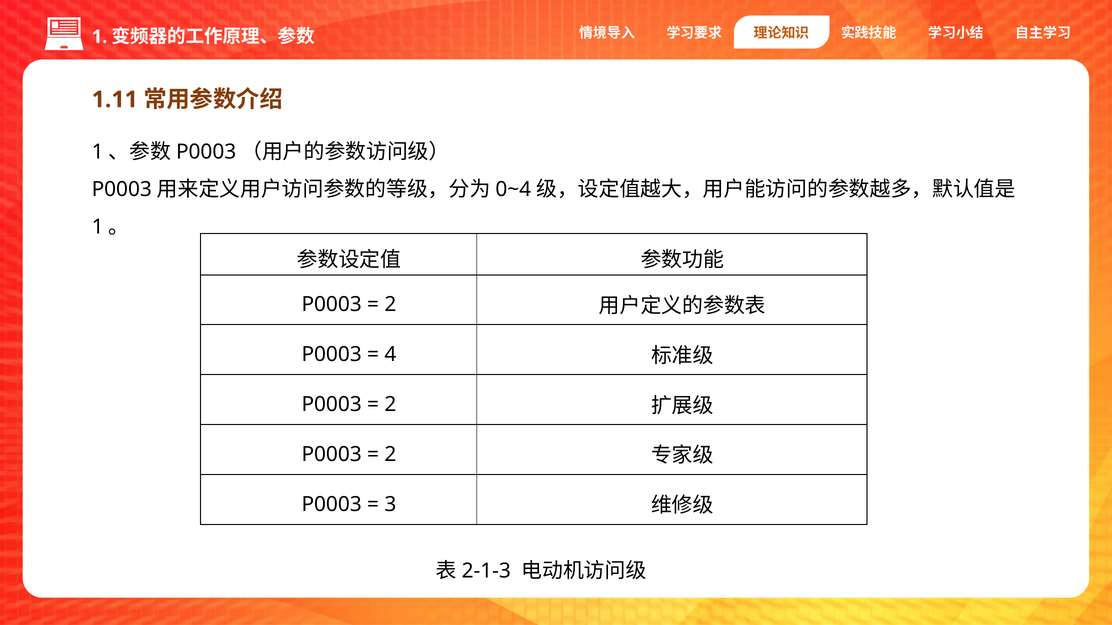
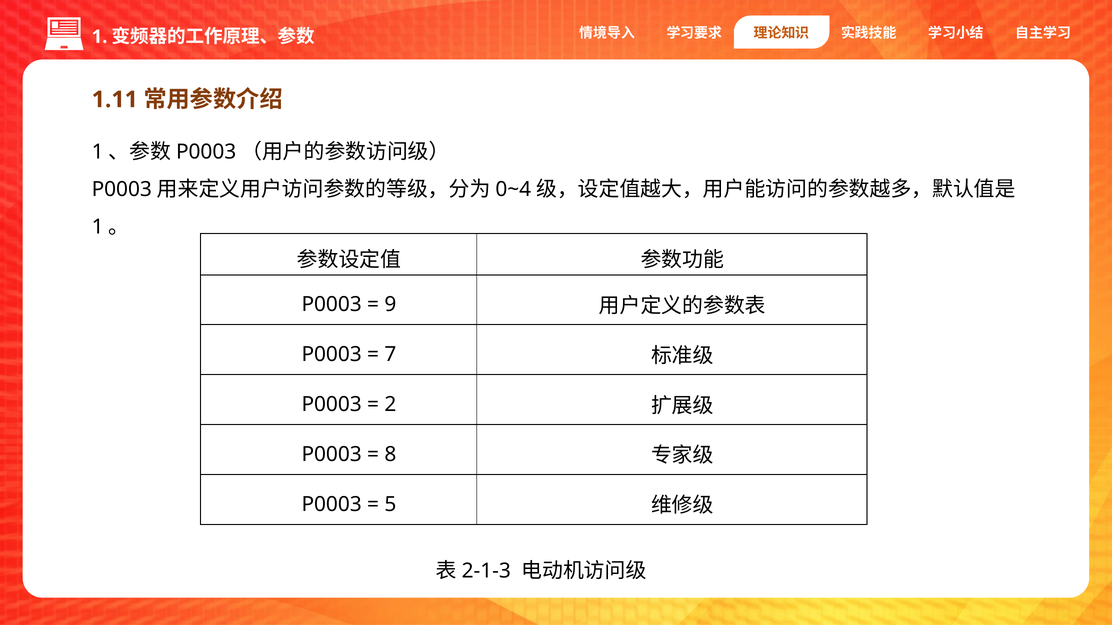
2 at (390, 305): 2 -> 9
4: 4 -> 7
2 at (390, 455): 2 -> 8
3: 3 -> 5
